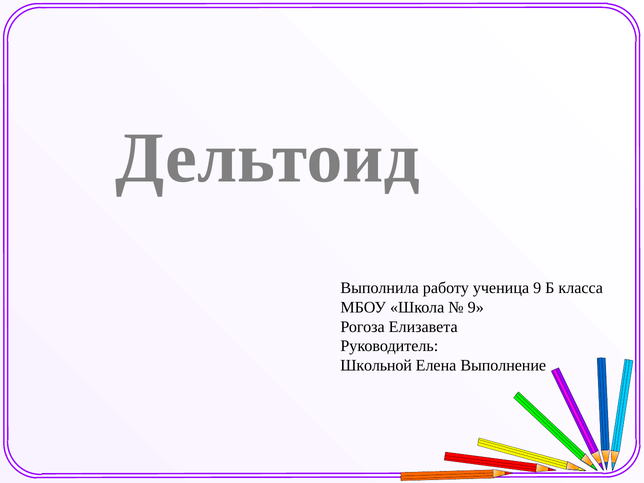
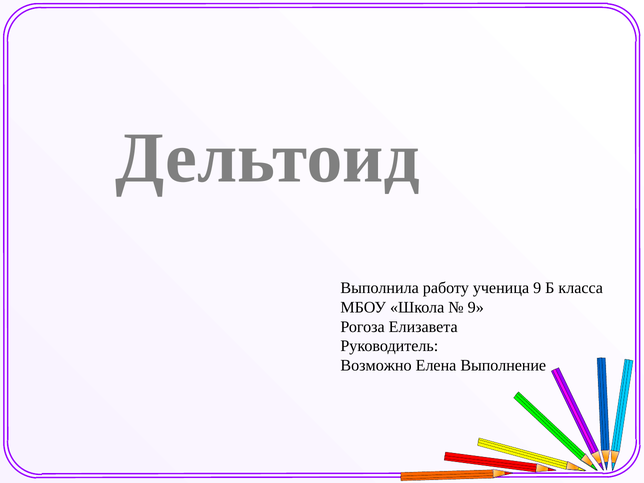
Школьной: Школьной -> Возможно
